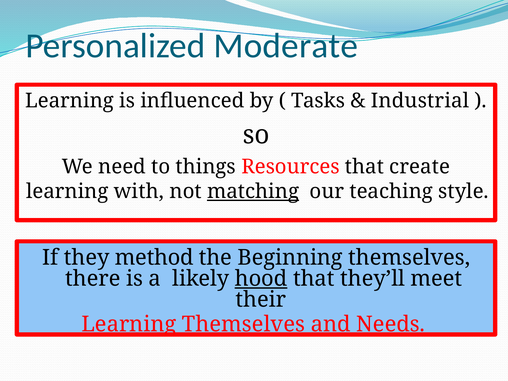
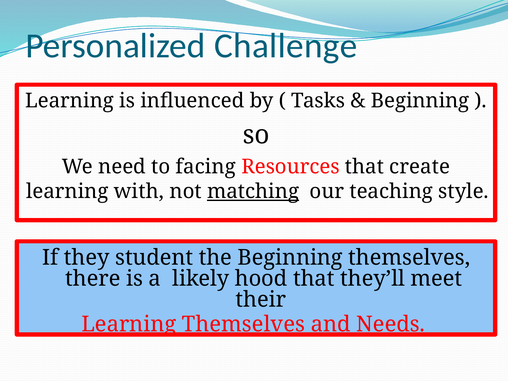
Moderate: Moderate -> Challenge
Industrial at (420, 101): Industrial -> Beginning
things: things -> facing
method: method -> student
hood underline: present -> none
